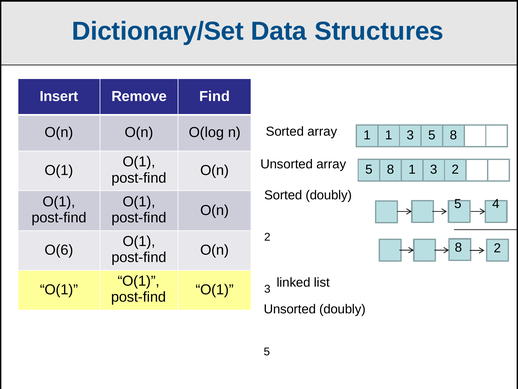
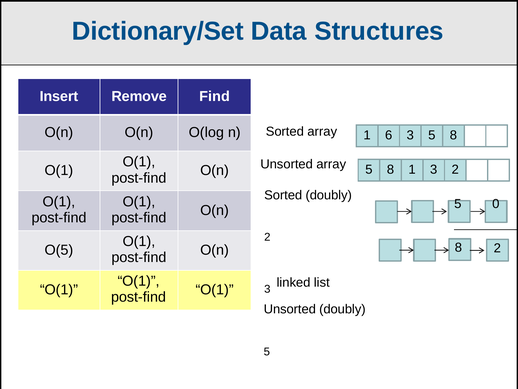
1 1: 1 -> 6
4: 4 -> 0
O(6: O(6 -> O(5
